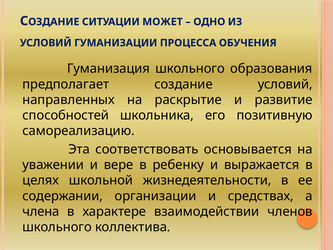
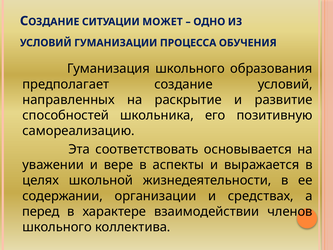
ребенку: ребенку -> аспекты
члена: члена -> перед
